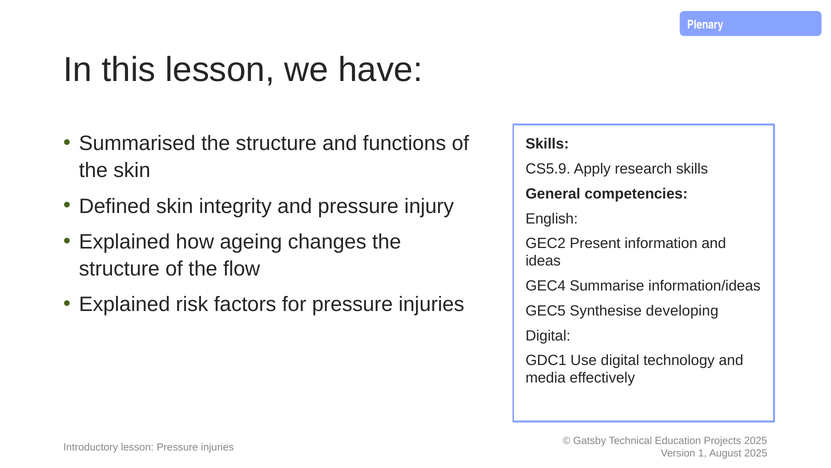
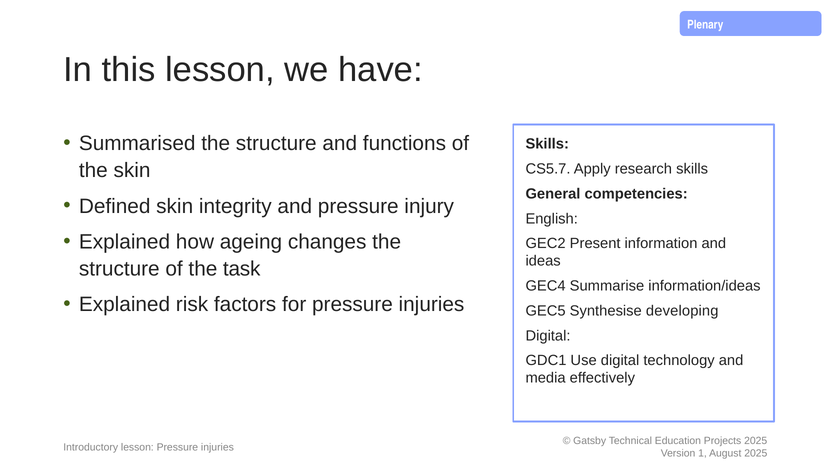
CS5.9: CS5.9 -> CS5.7
flow: flow -> task
